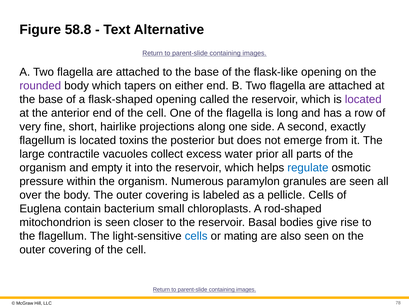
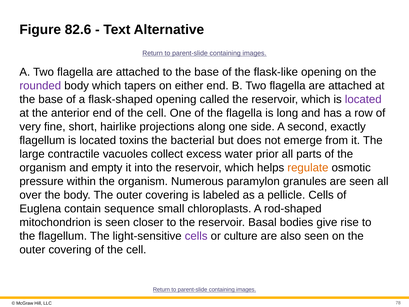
58.8: 58.8 -> 82.6
posterior: posterior -> bacterial
regulate colour: blue -> orange
bacterium: bacterium -> sequence
cells at (196, 236) colour: blue -> purple
mating: mating -> culture
